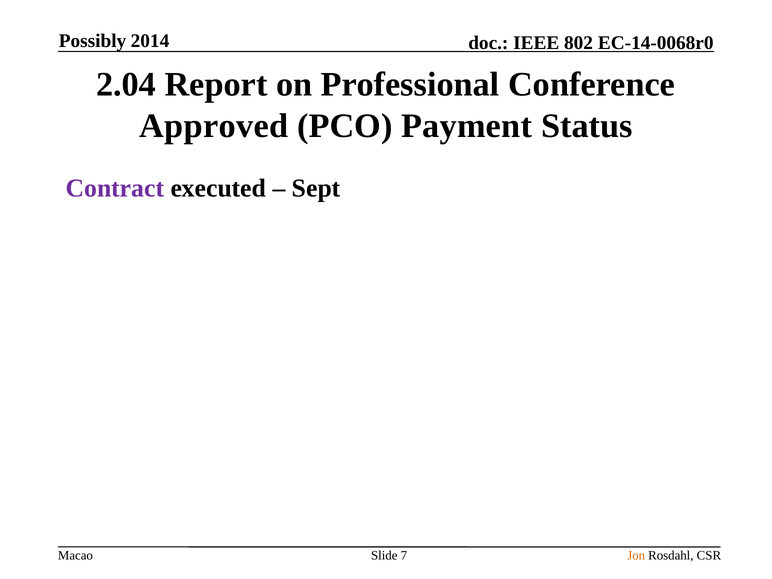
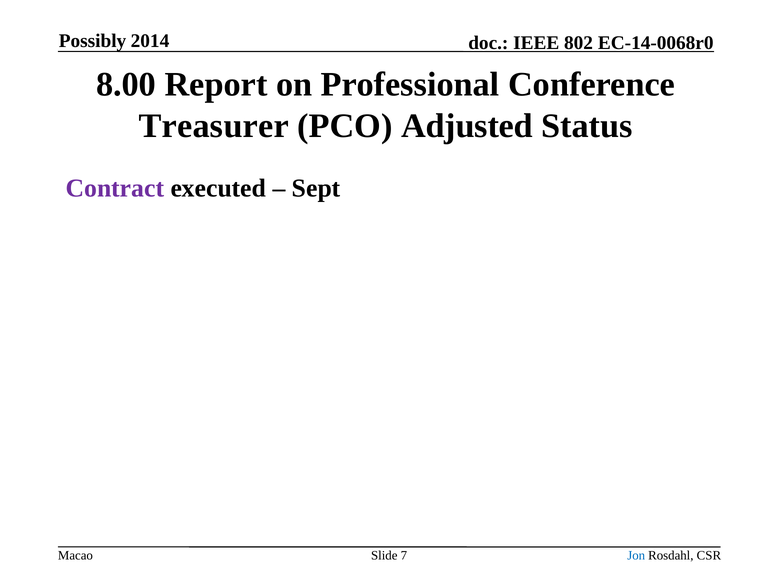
2.04: 2.04 -> 8.00
Approved: Approved -> Treasurer
Payment: Payment -> Adjusted
Jon colour: orange -> blue
